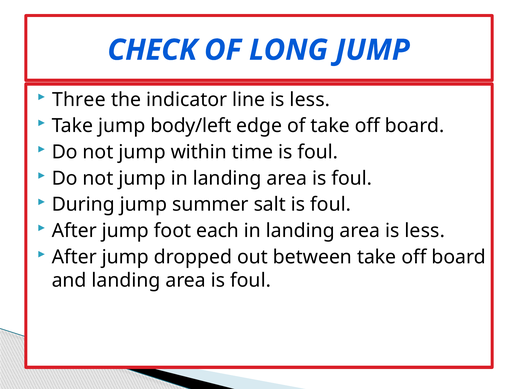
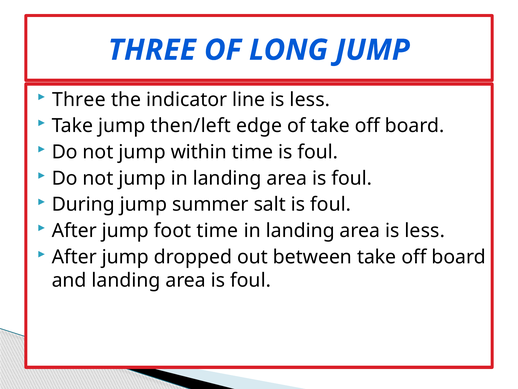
CHECK at (152, 50): CHECK -> THREE
body/left: body/left -> then/left
foot each: each -> time
